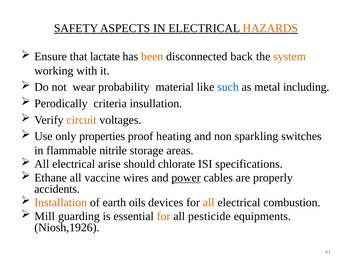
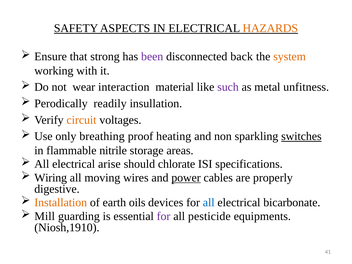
lactate: lactate -> strong
been colour: orange -> purple
probability: probability -> interaction
such colour: blue -> purple
including: including -> unfitness
criteria: criteria -> readily
properties: properties -> breathing
switches underline: none -> present
Ethane: Ethane -> Wiring
vaccine: vaccine -> moving
accidents: accidents -> digestive
all at (209, 203) colour: orange -> blue
combustion: combustion -> bicarbonate
for at (164, 216) colour: orange -> purple
Niosh,1926: Niosh,1926 -> Niosh,1910
